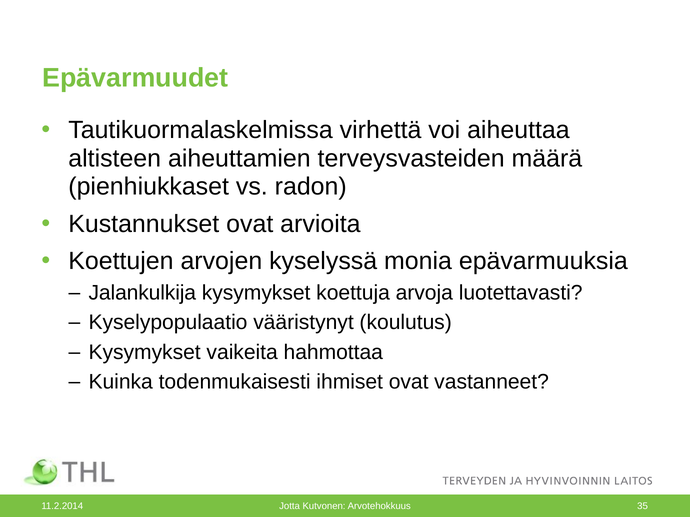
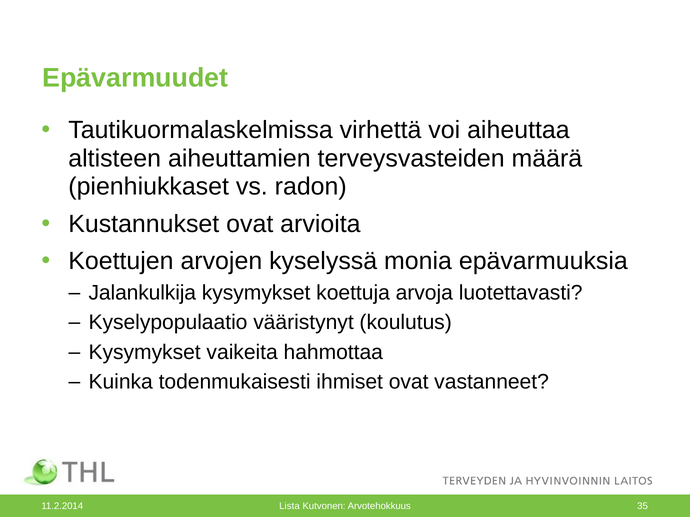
Jotta: Jotta -> Lista
